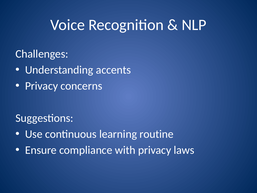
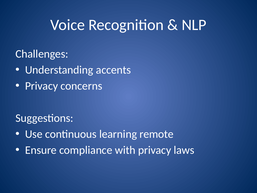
routine: routine -> remote
